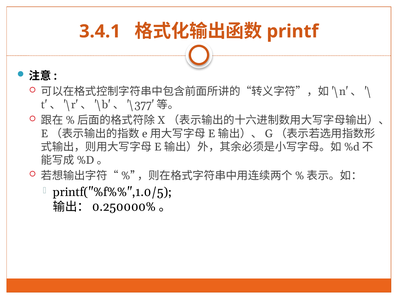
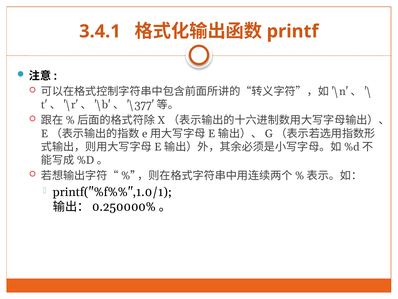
printf("%f%%",1.0/5: printf("%f%%",1.0/5 -> printf("%f%%",1.0/1
